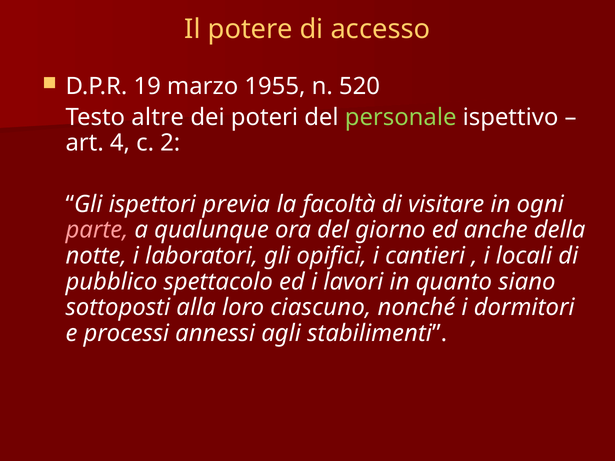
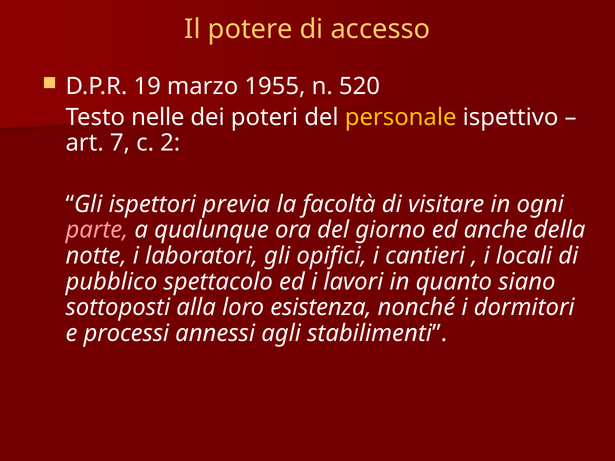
altre: altre -> nelle
personale colour: light green -> yellow
4: 4 -> 7
ciascuno: ciascuno -> esistenza
